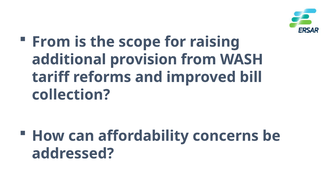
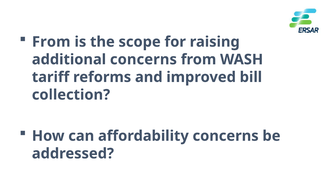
additional provision: provision -> concerns
